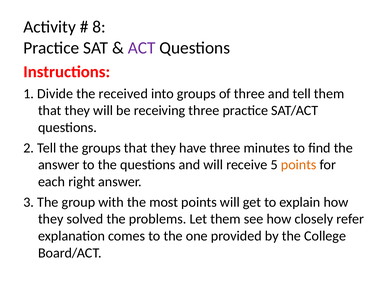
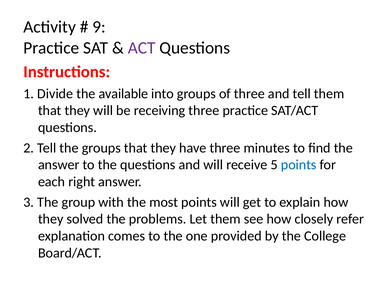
8: 8 -> 9
received: received -> available
points at (299, 165) colour: orange -> blue
